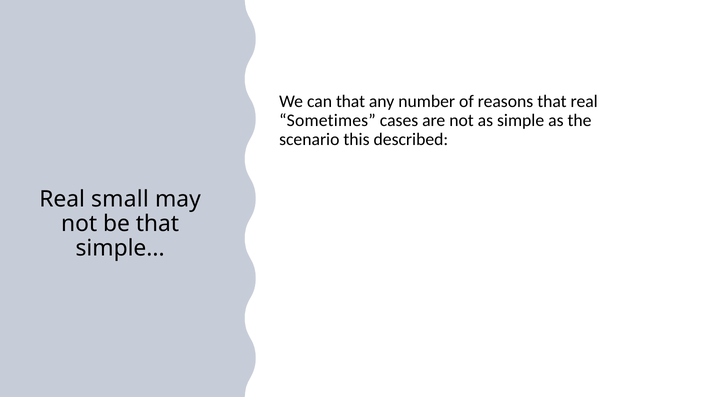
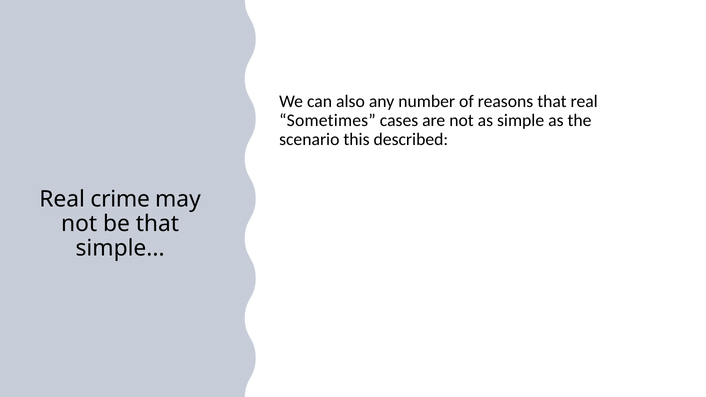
can that: that -> also
small: small -> crime
